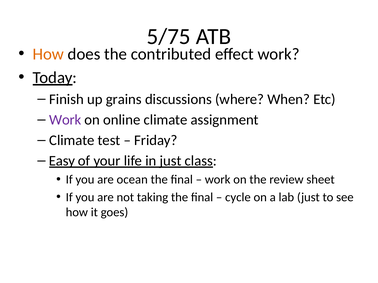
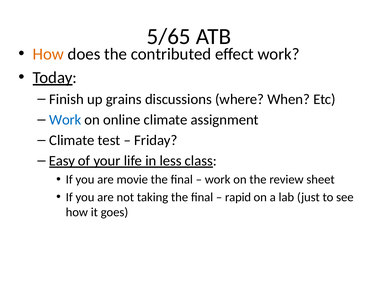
5/75: 5/75 -> 5/65
Work at (65, 120) colour: purple -> blue
in just: just -> less
ocean: ocean -> movie
cycle: cycle -> rapid
